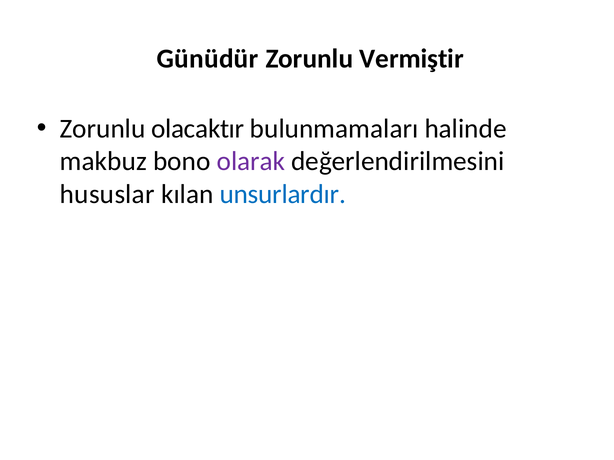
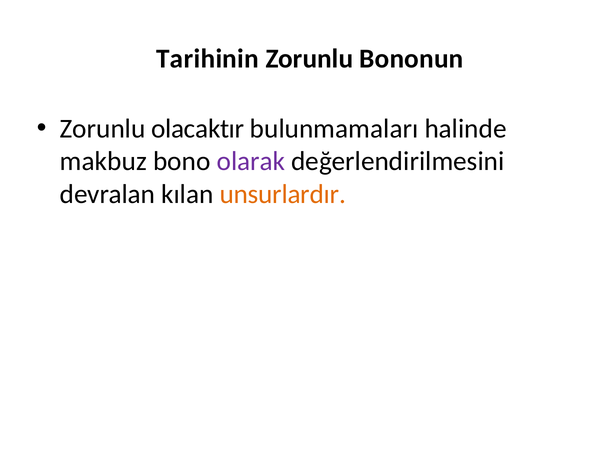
Günüdür: Günüdür -> Tarihinin
Vermiştir: Vermiştir -> Bononun
hususlar: hususlar -> devralan
unsurlardır colour: blue -> orange
